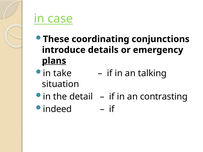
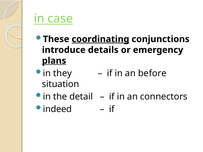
coordinating underline: none -> present
take: take -> they
talking: talking -> before
contrasting: contrasting -> connectors
